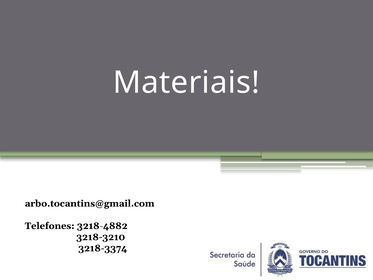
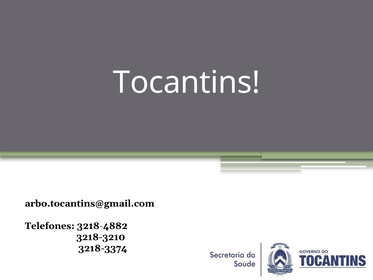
Materiais: Materiais -> Tocantins
